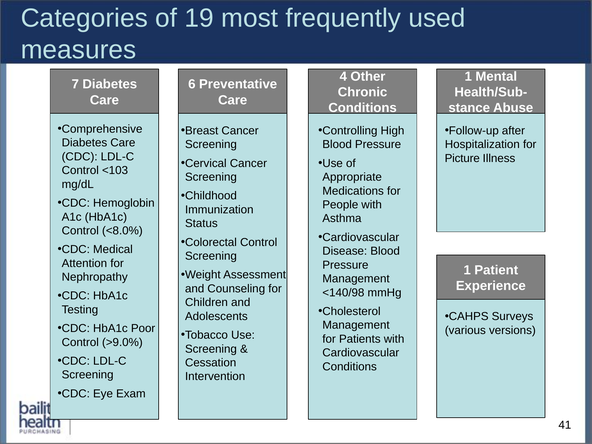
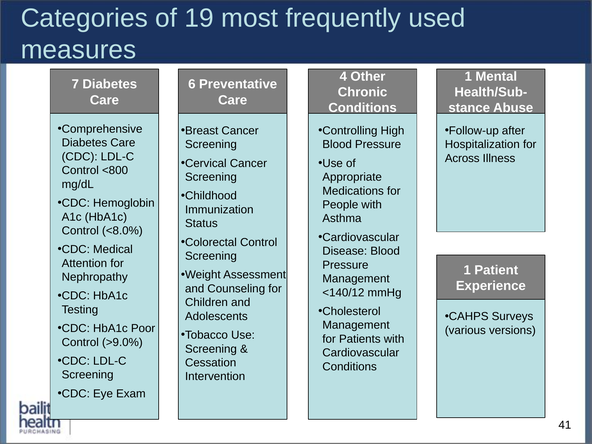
Picture: Picture -> Across
<103: <103 -> <800
<140/98: <140/98 -> <140/12
